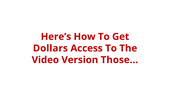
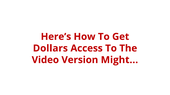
Those: Those -> Might
